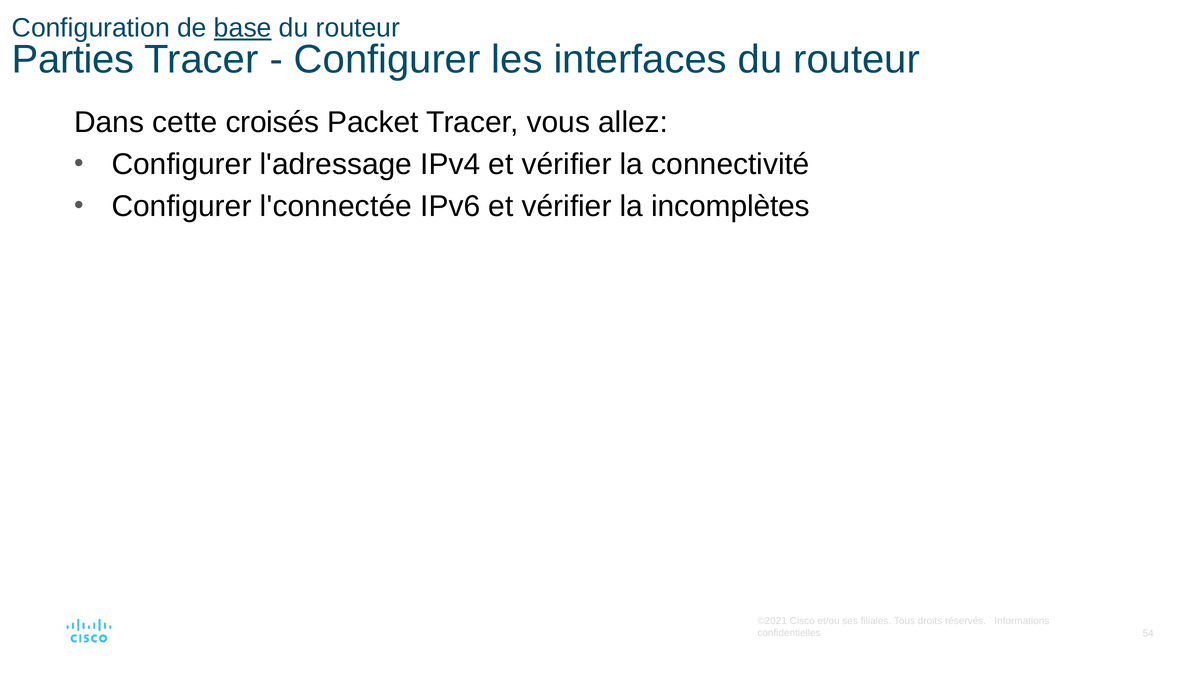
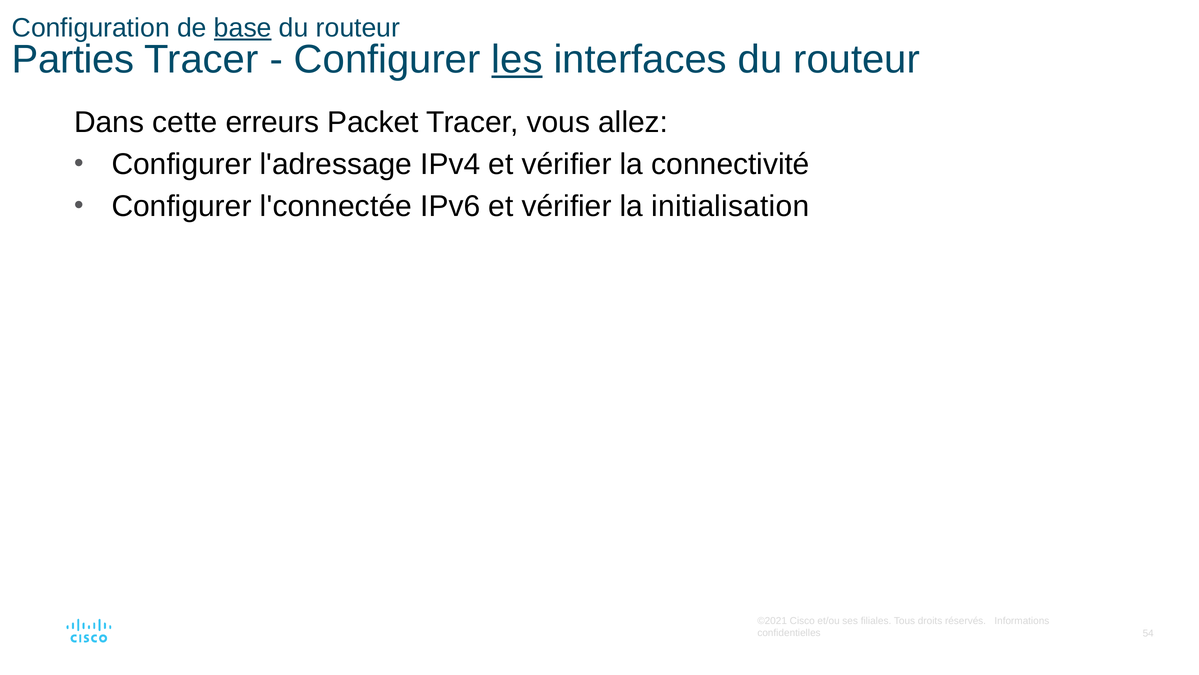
les underline: none -> present
croisés: croisés -> erreurs
incomplètes: incomplètes -> initialisation
